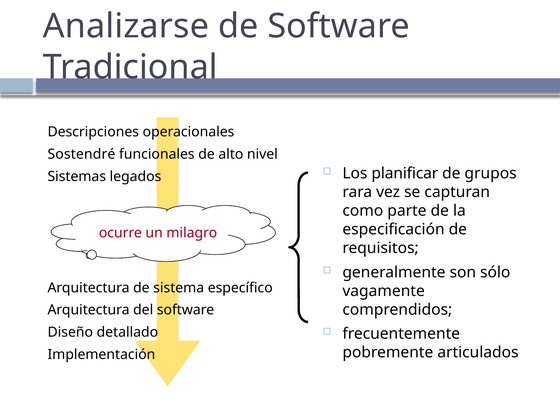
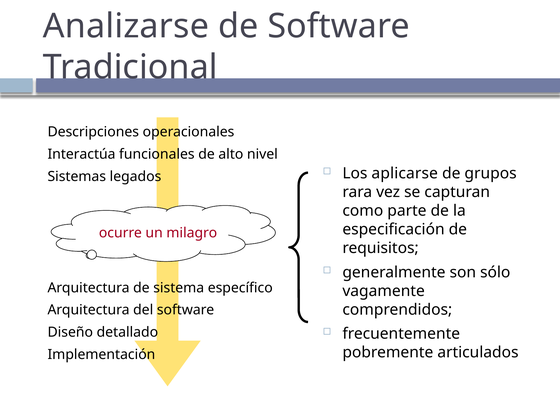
Sostendré: Sostendré -> Interactúa
planificar: planificar -> aplicarse
